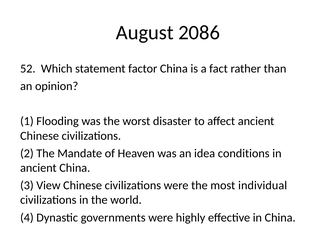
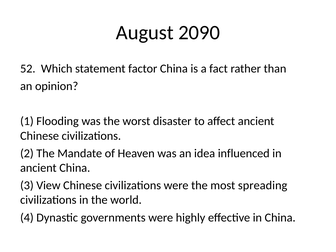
2086: 2086 -> 2090
conditions: conditions -> influenced
individual: individual -> spreading
